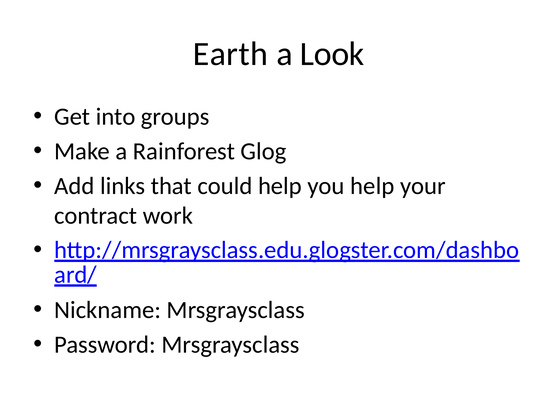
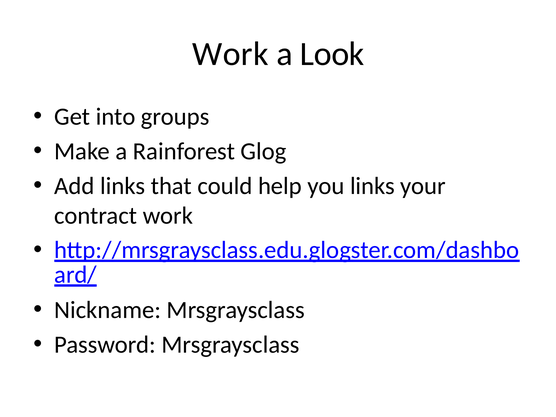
Earth at (230, 54): Earth -> Work
you help: help -> links
